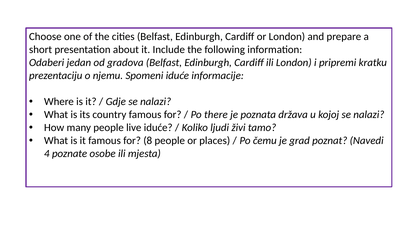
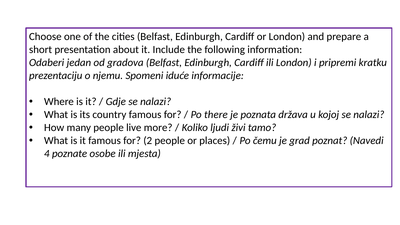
live iduće: iduće -> more
8: 8 -> 2
